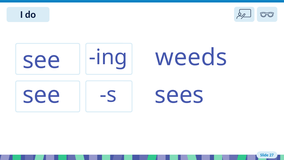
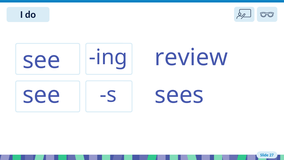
weeds: weeds -> review
